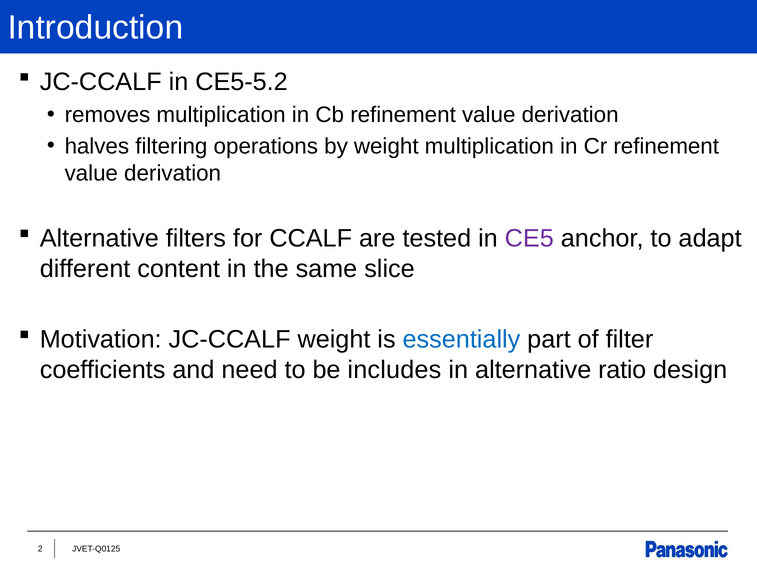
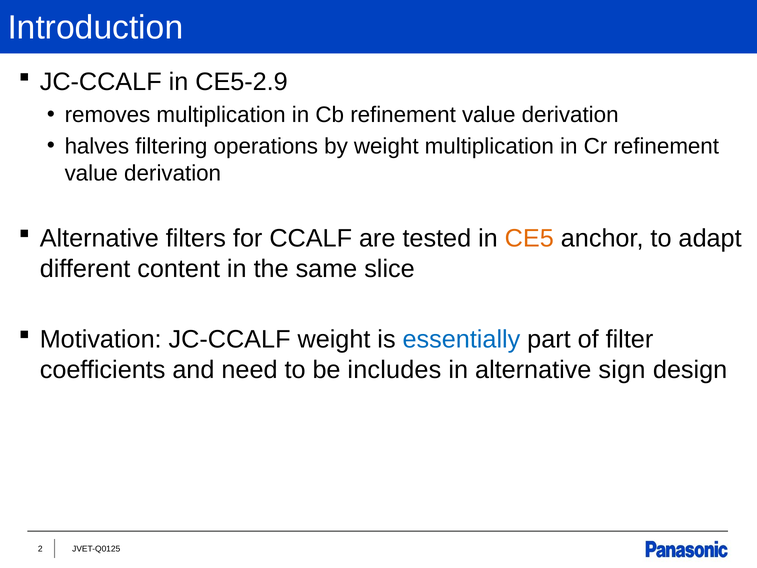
CE5-5.2: CE5-5.2 -> CE5-2.9
CE5 colour: purple -> orange
ratio: ratio -> sign
